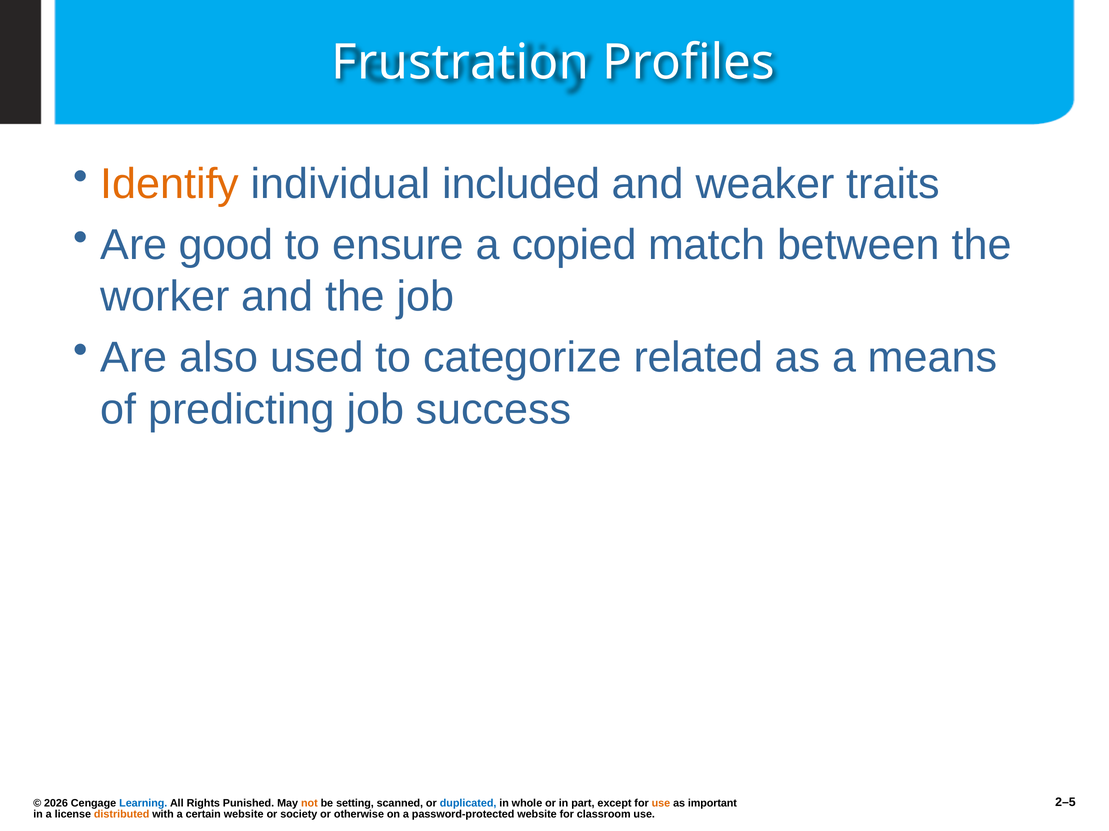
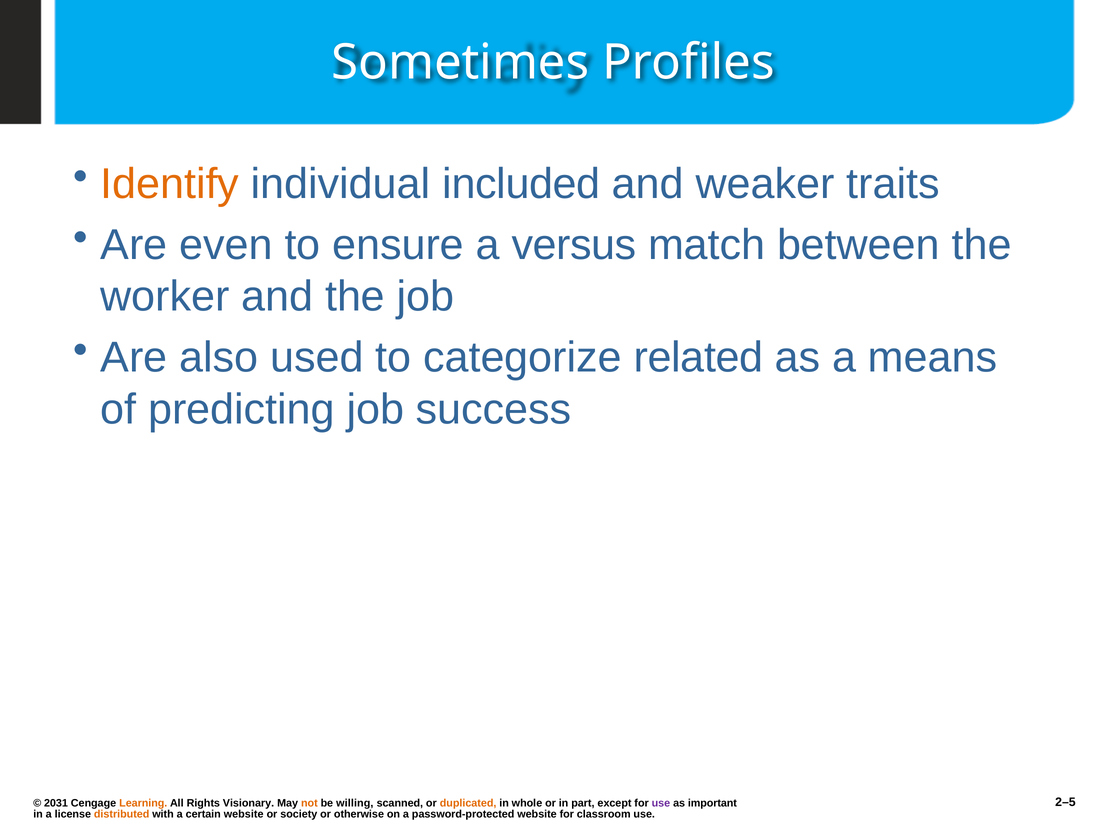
Frustration: Frustration -> Sometimes
good: good -> even
copied: copied -> versus
2026: 2026 -> 2031
Learning colour: blue -> orange
Punished: Punished -> Visionary
setting: setting -> willing
duplicated colour: blue -> orange
use at (661, 804) colour: orange -> purple
